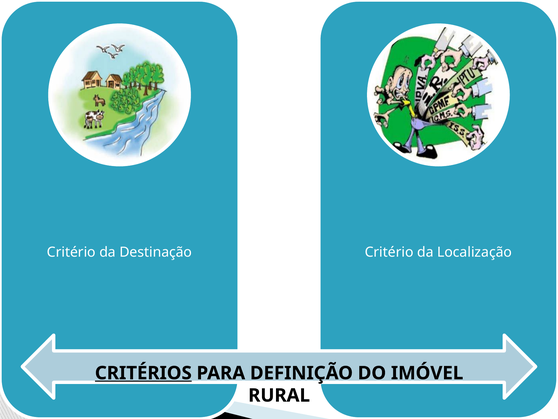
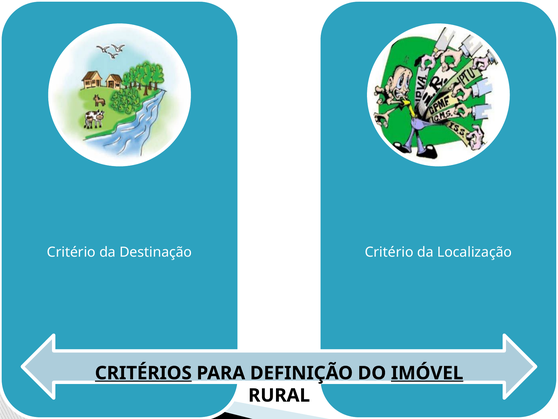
IMÓVEL underline: none -> present
